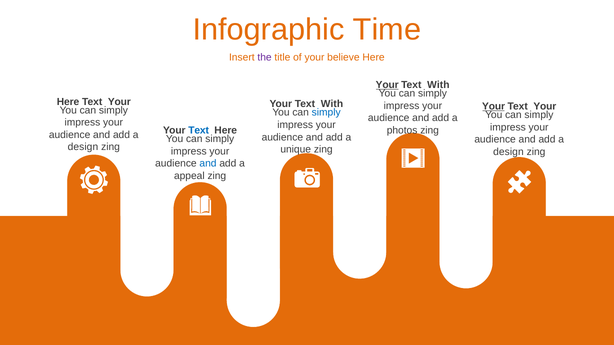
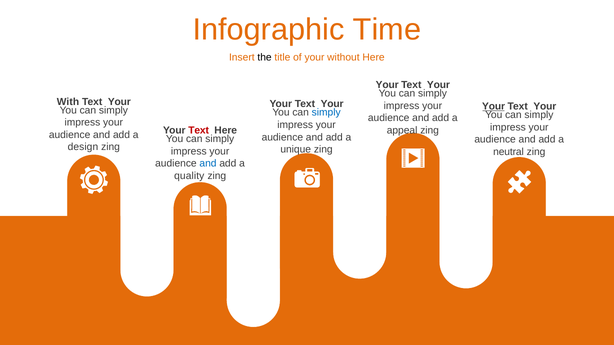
the colour: purple -> black
believe: believe -> without
Your at (387, 85) underline: present -> none
With at (438, 85): With -> Your
Here at (68, 102): Here -> With
With at (332, 104): With -> Your
photos: photos -> appeal
Text at (199, 131) colour: blue -> red
design at (508, 152): design -> neutral
appeal: appeal -> quality
